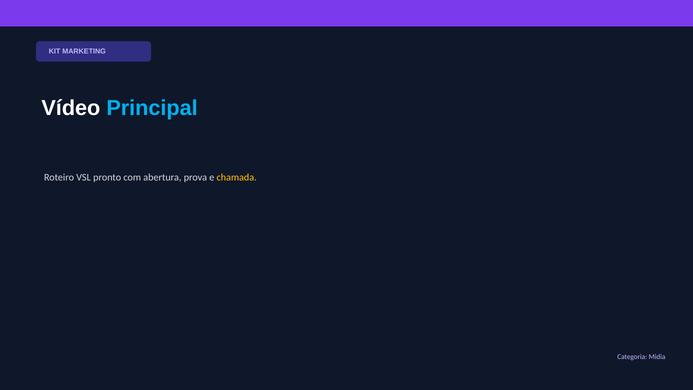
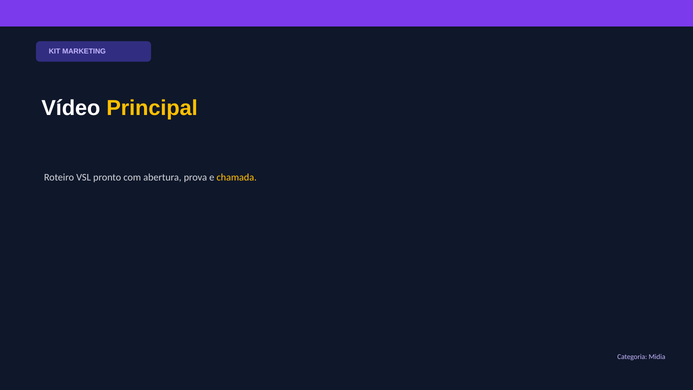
Principal colour: light blue -> yellow
